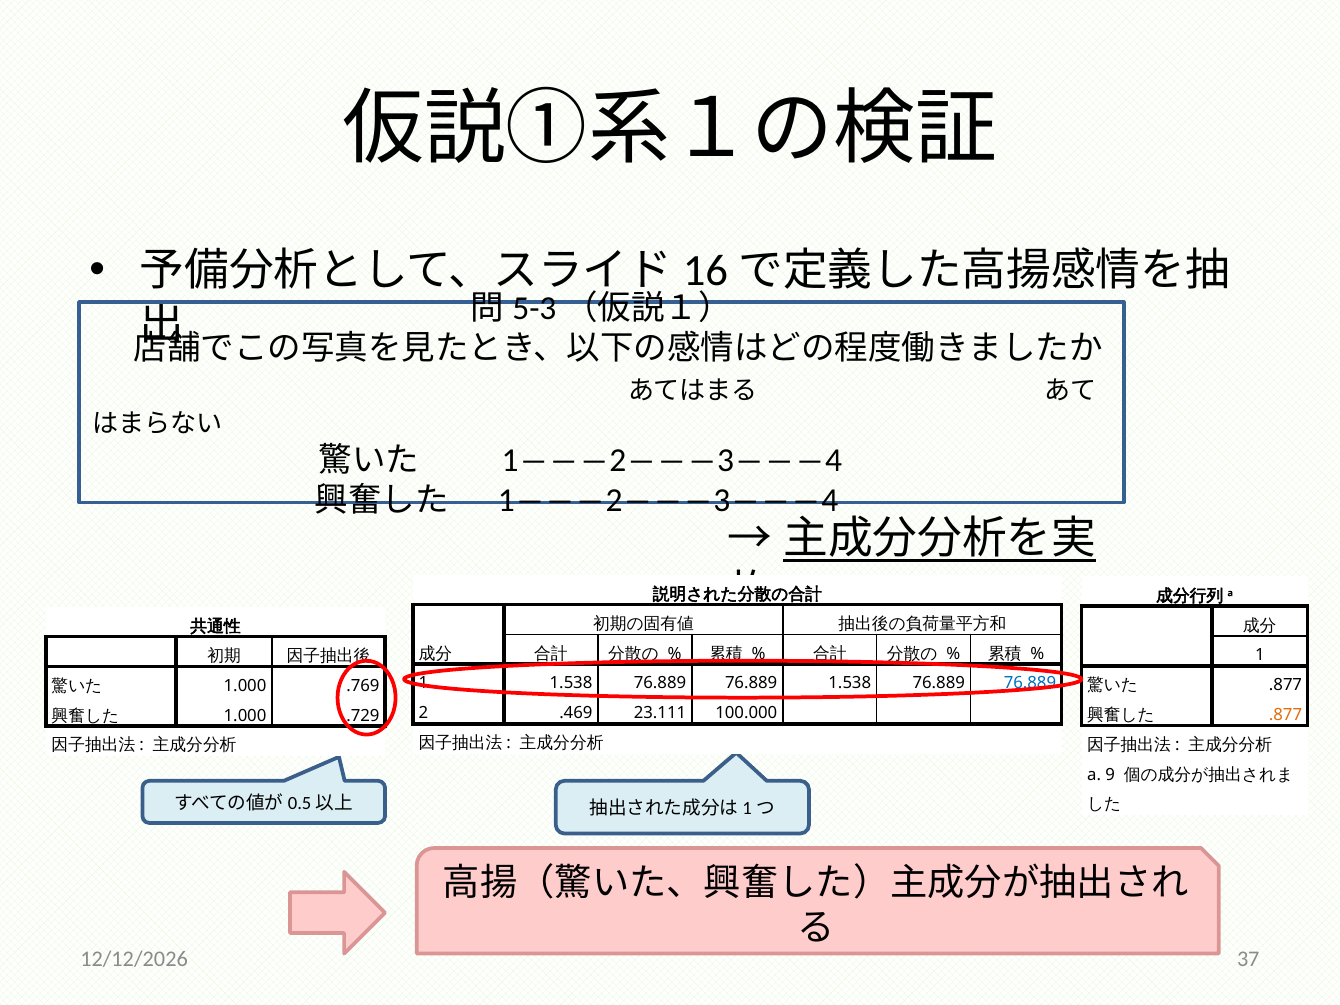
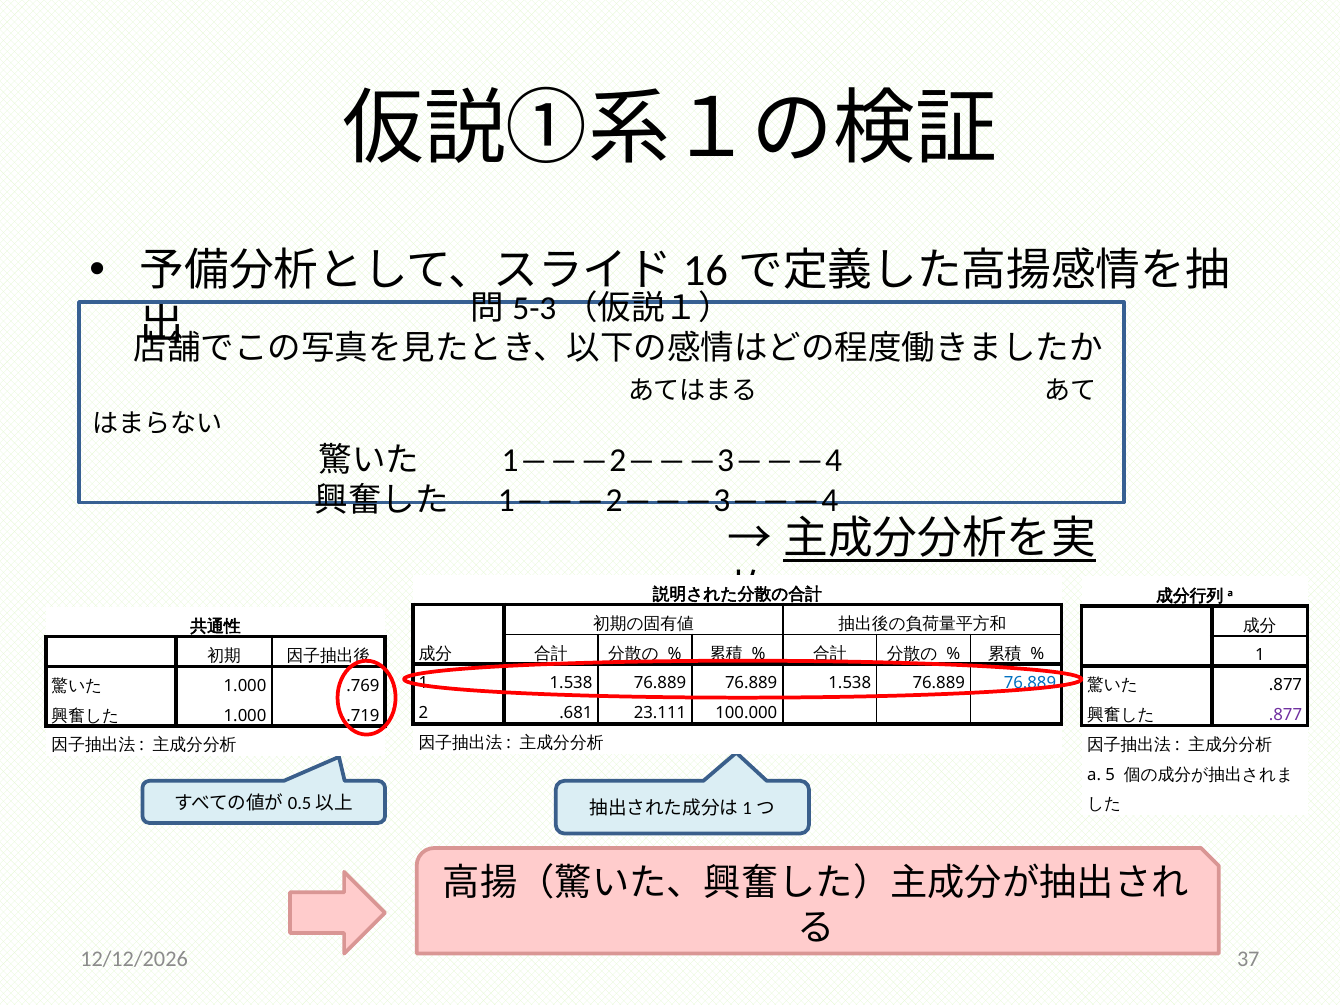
.469: .469 -> .681
.877 at (1286, 715) colour: orange -> purple
.729: .729 -> .719
9: 9 -> 5
